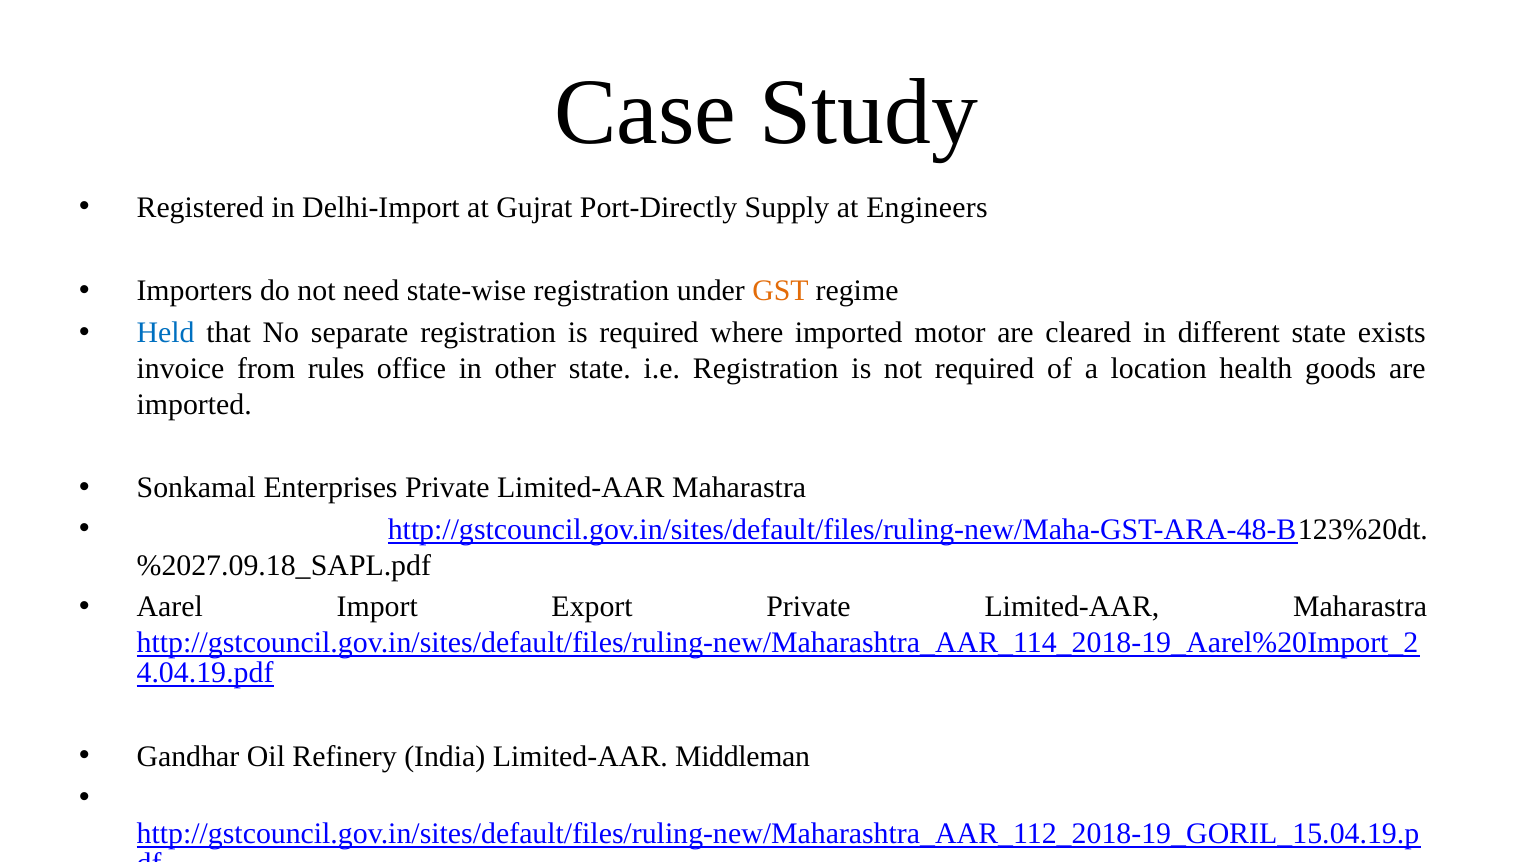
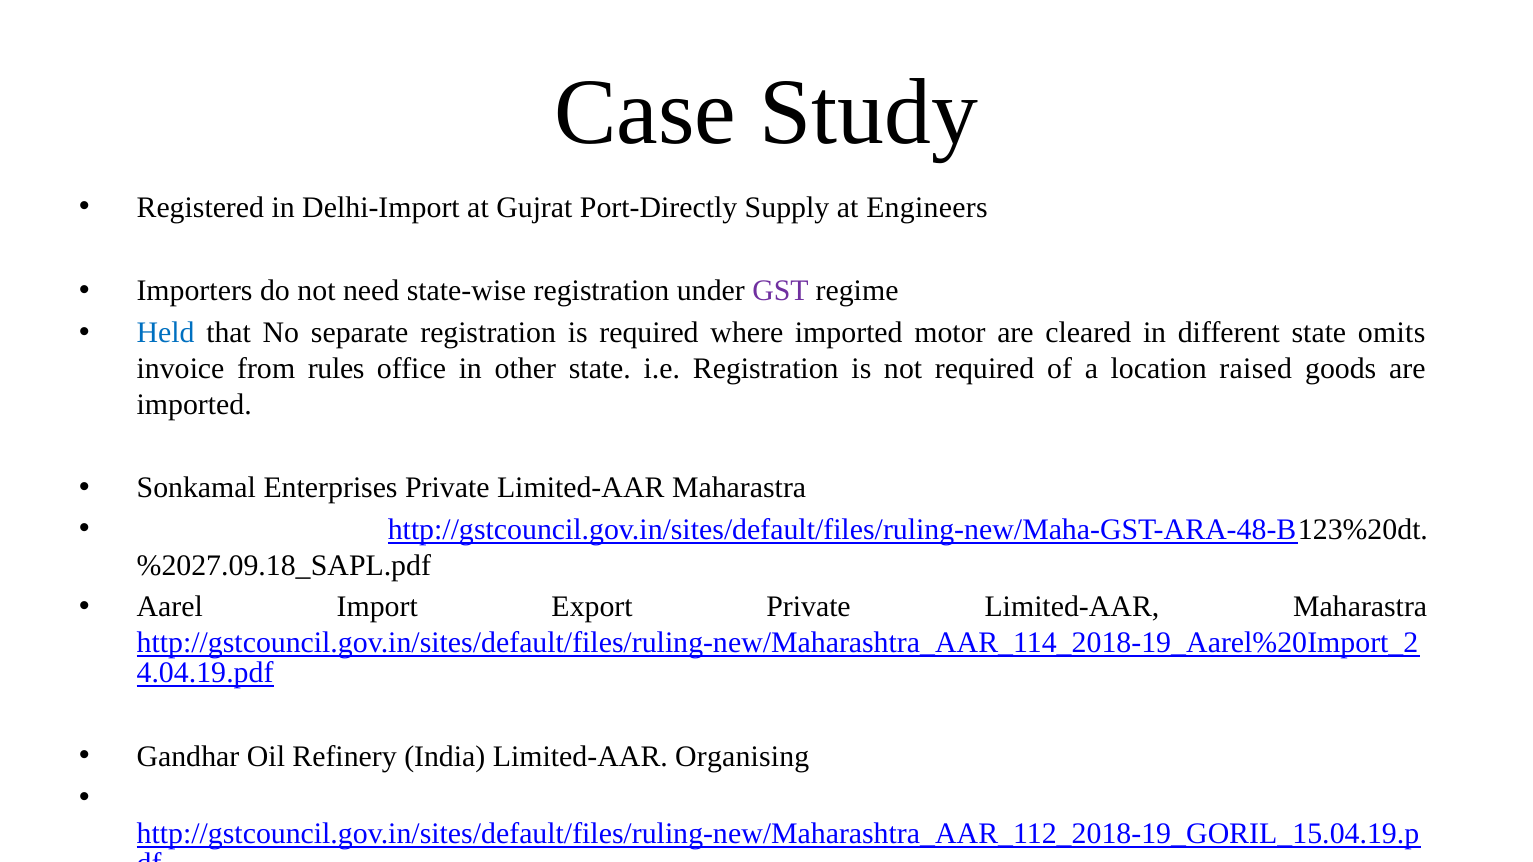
GST colour: orange -> purple
exists: exists -> omits
health: health -> raised
Middleman: Middleman -> Organising
